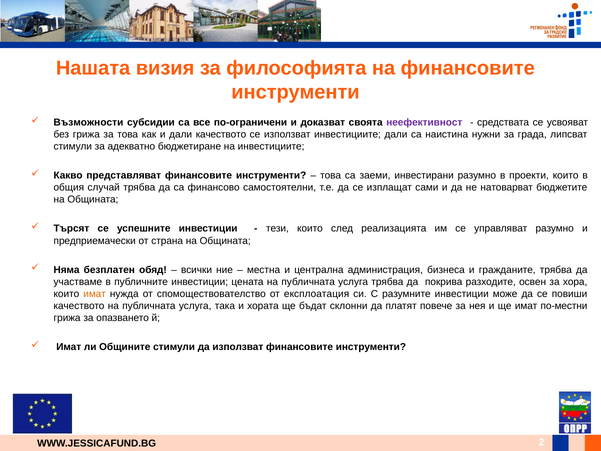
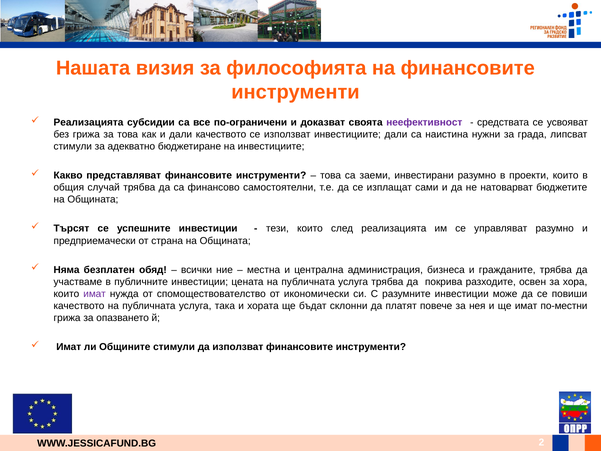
Възможности at (88, 122): Възможности -> Реализацията
имат at (95, 294) colour: orange -> purple
експлоатация: експлоатация -> икономически
